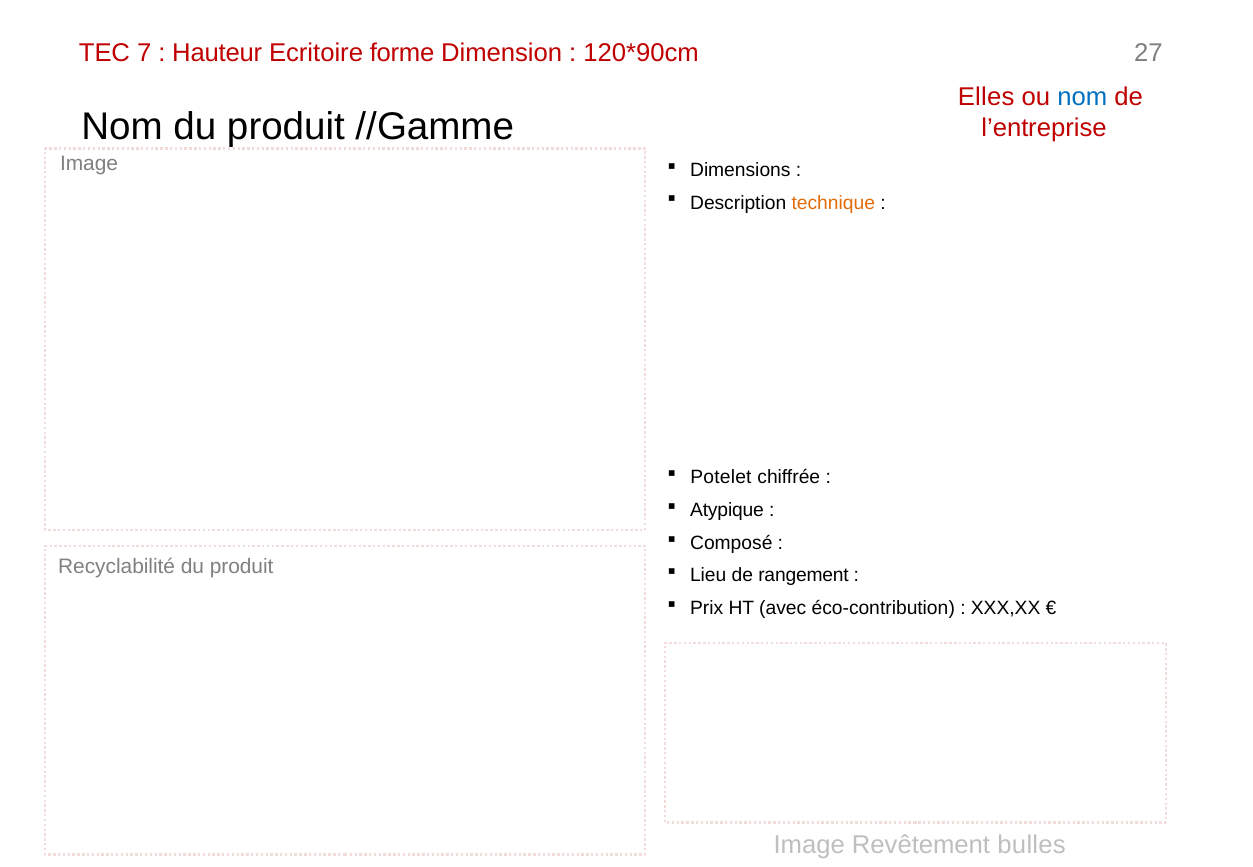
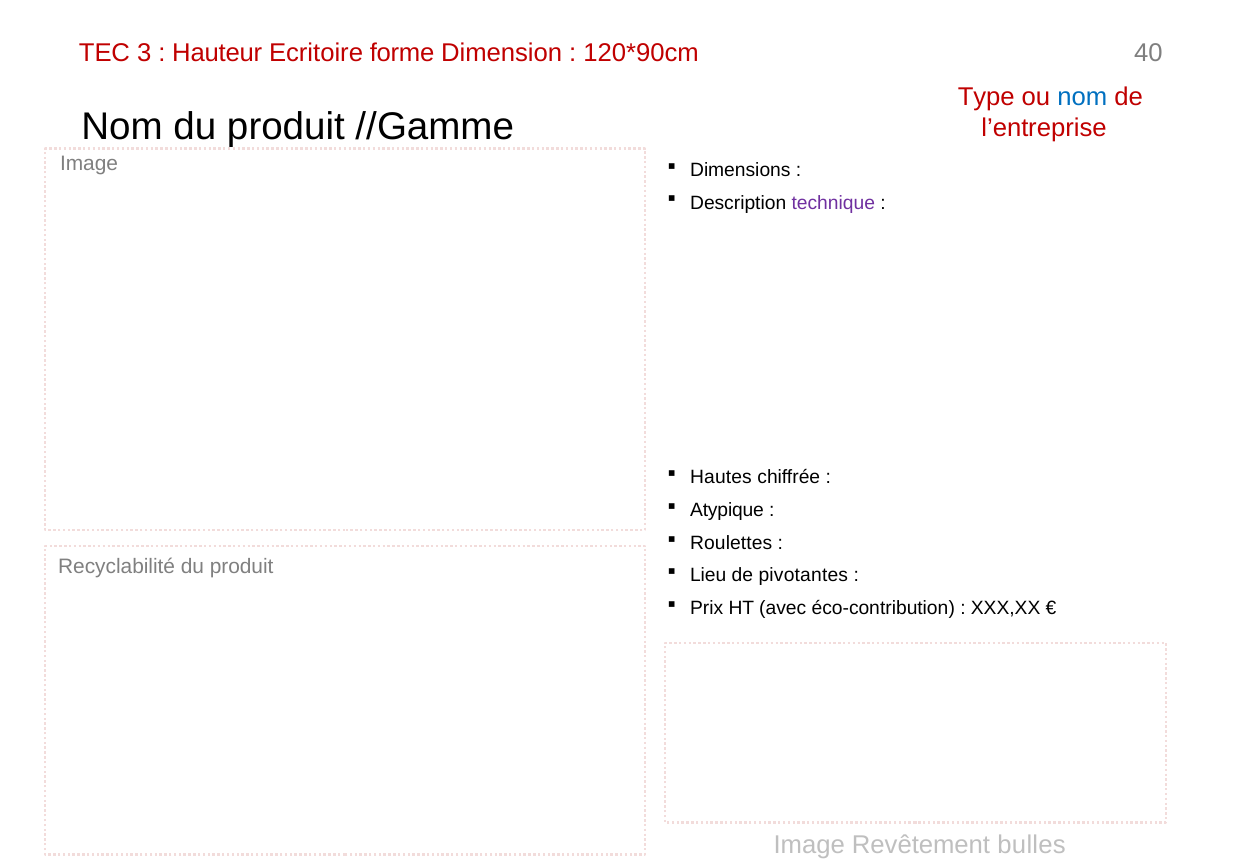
7: 7 -> 3
27: 27 -> 40
Elles: Elles -> Type
technique colour: orange -> purple
Potelet: Potelet -> Hautes
Composé: Composé -> Roulettes
rangement: rangement -> pivotantes
